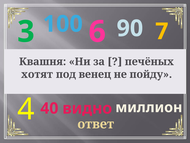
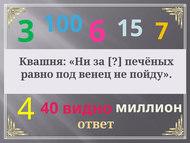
90: 90 -> 15
хотят: хотят -> равно
